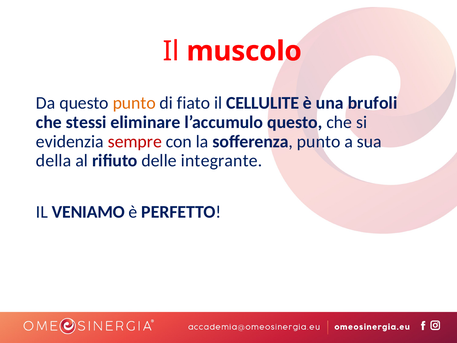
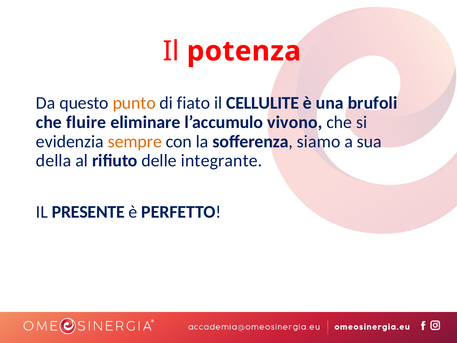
muscolo: muscolo -> potenza
stessi: stessi -> fluire
l’accumulo questo: questo -> vivono
sempre colour: red -> orange
sofferenza punto: punto -> siamo
VENIAMO: VENIAMO -> PRESENTE
